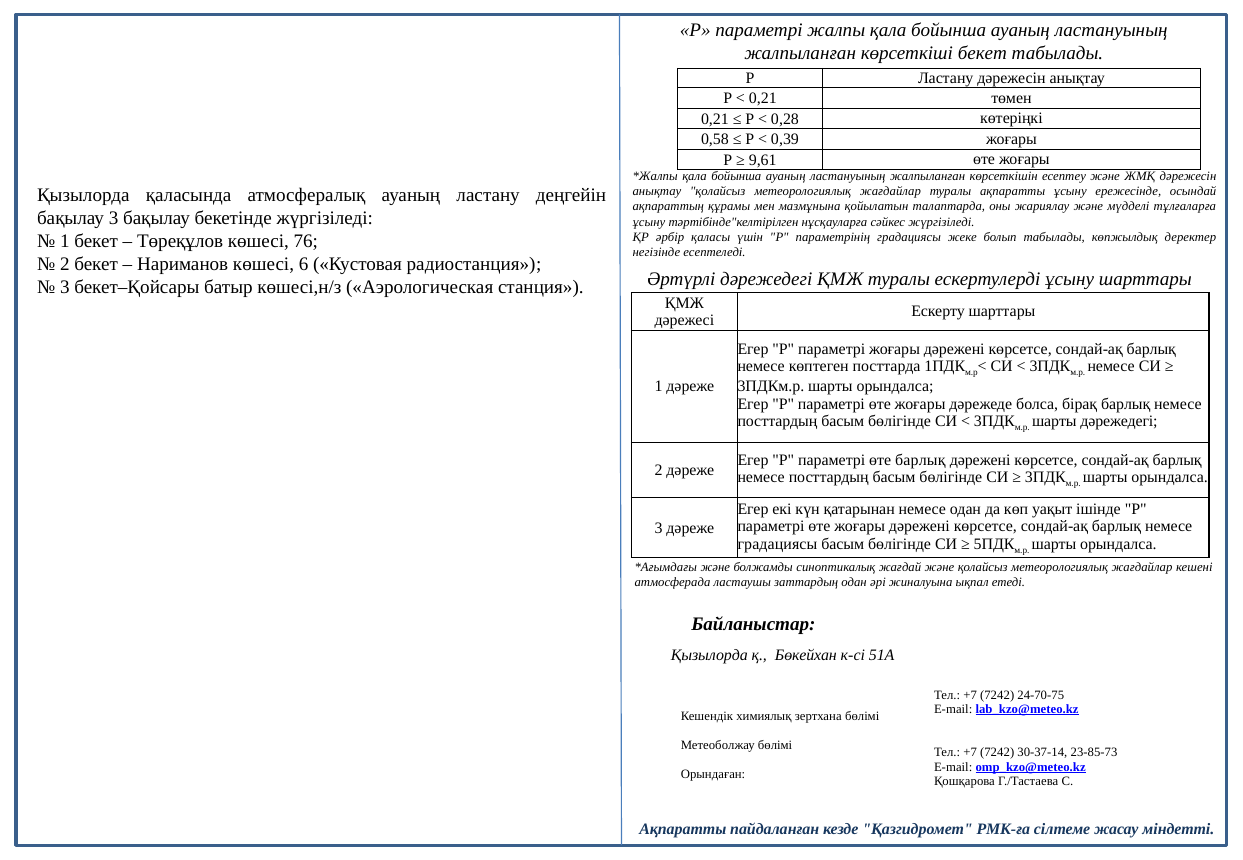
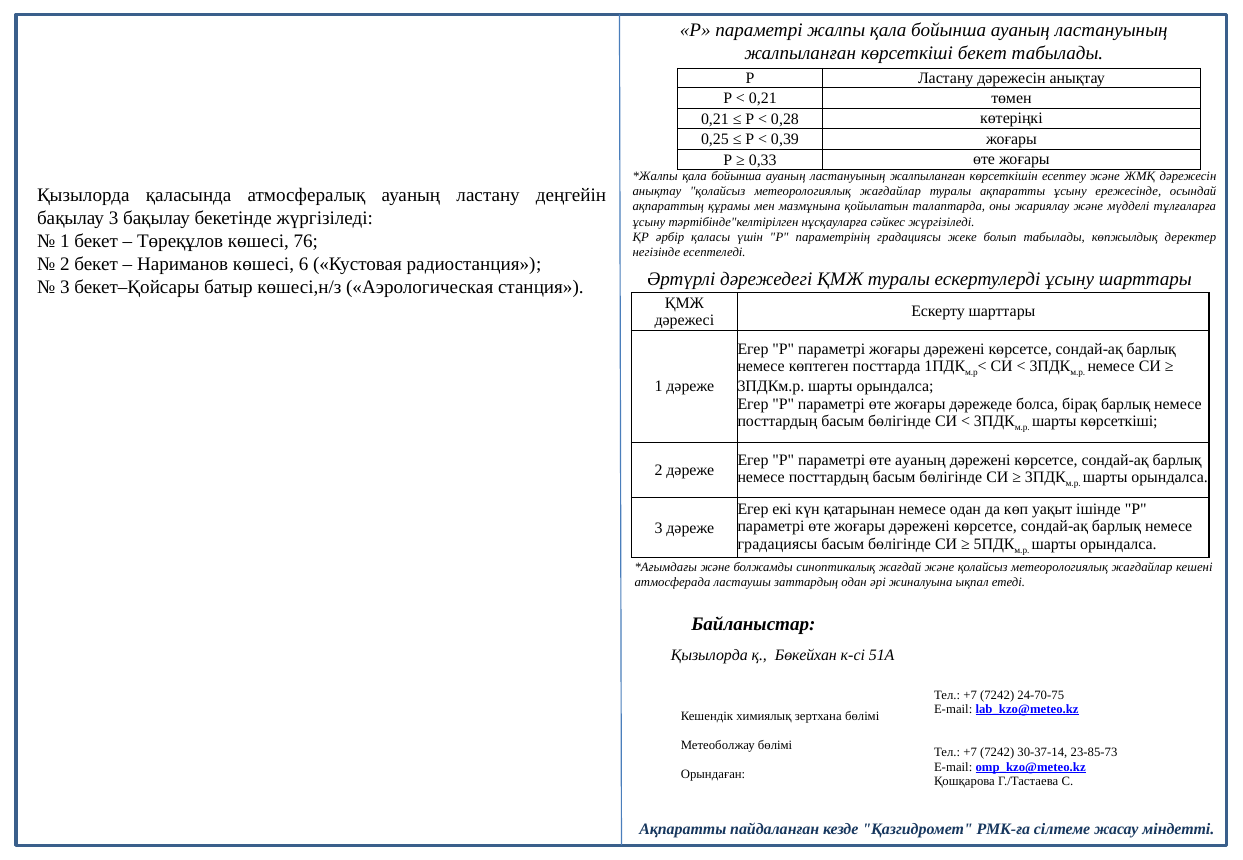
0,58: 0,58 -> 0,25
9,61: 9,61 -> 0,33
шарты дәрежедегі: дәрежедегі -> көрсеткіші
өте барлық: барлық -> ауаның
